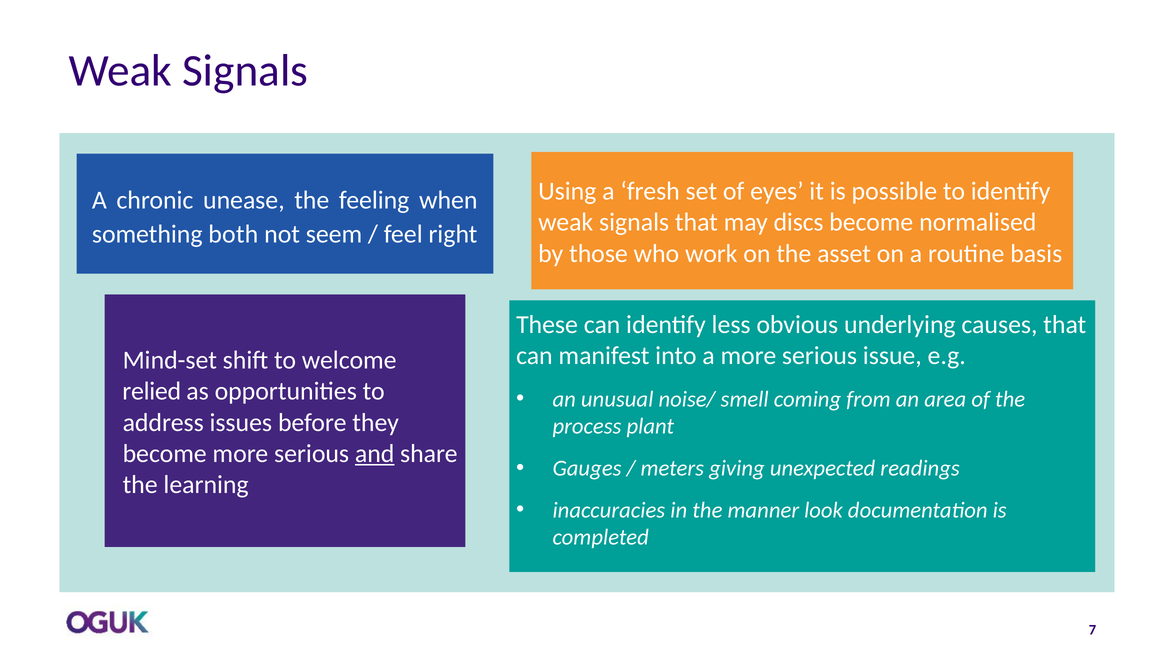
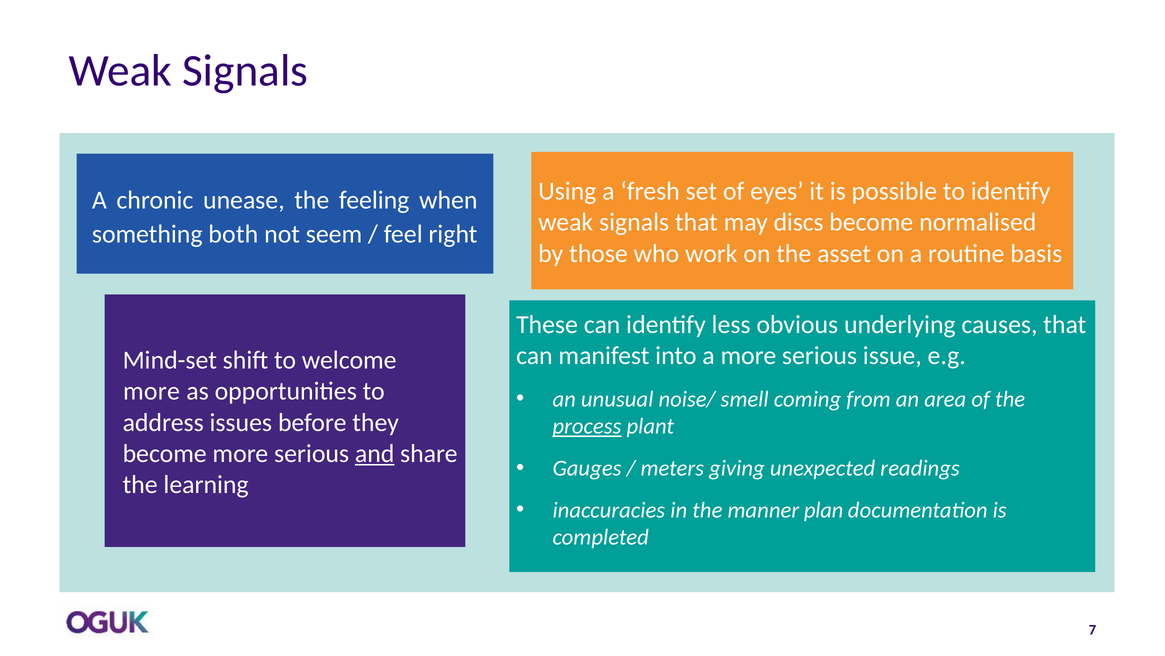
relied at (152, 391): relied -> more
process underline: none -> present
look: look -> plan
